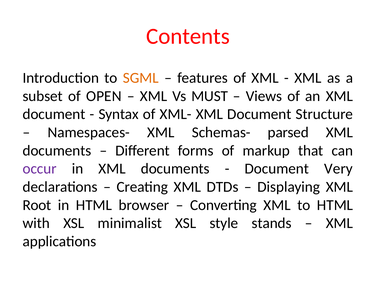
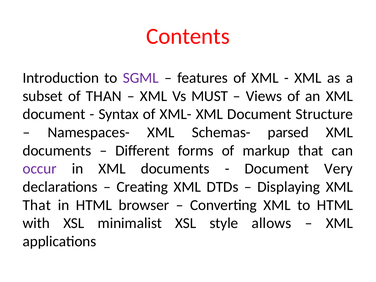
SGML colour: orange -> purple
OPEN: OPEN -> THAN
Root at (37, 205): Root -> That
stands: stands -> allows
